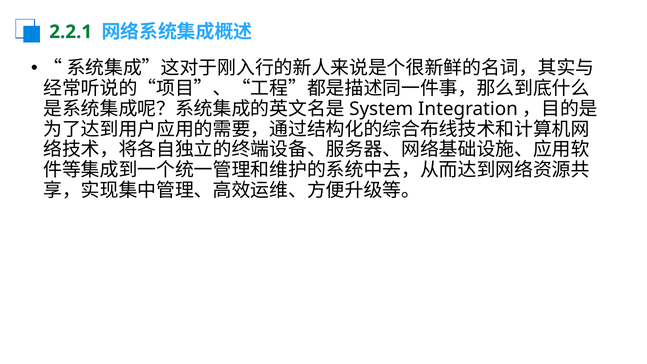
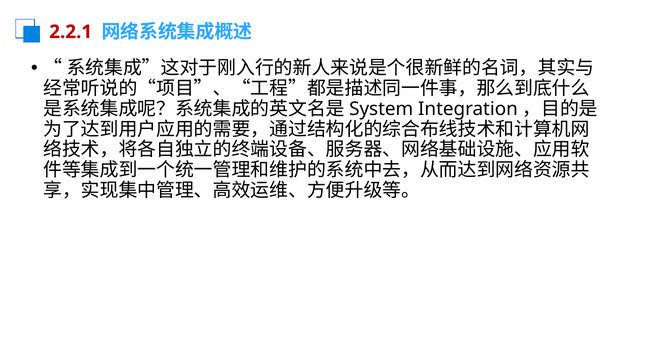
2.2.1 colour: green -> red
